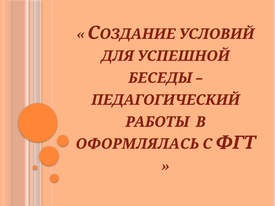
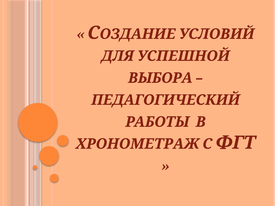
БЕСЕДЫ: БЕСЕДЫ -> ВЫБОРА
ОФОРМЛЯЛАСЬ: ОФОРМЛЯЛАСЬ -> ХРОНОМЕТРАЖ
